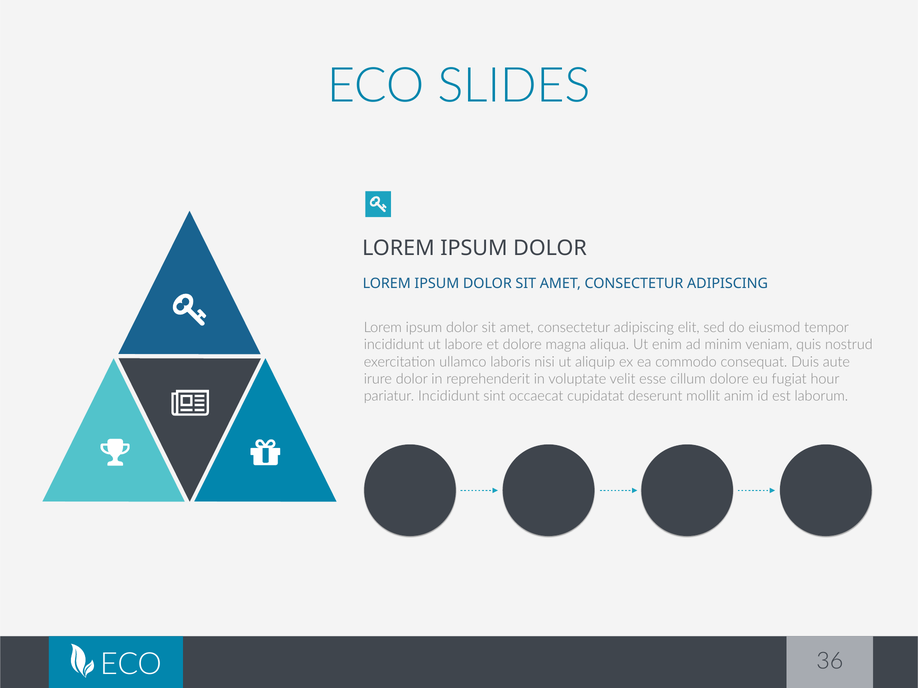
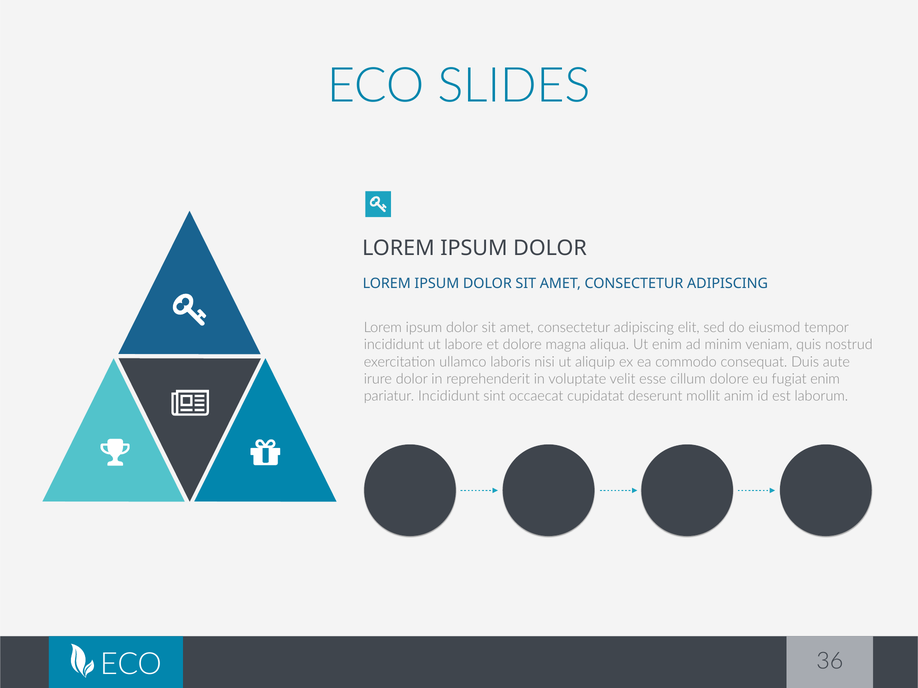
fugiat hour: hour -> enim
